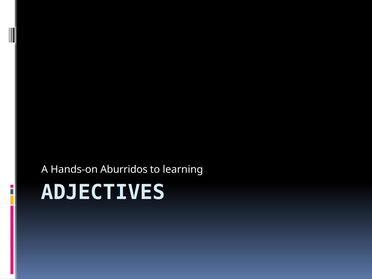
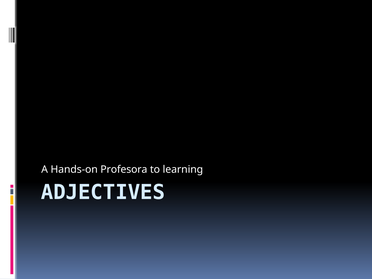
Aburridos: Aburridos -> Profesora
